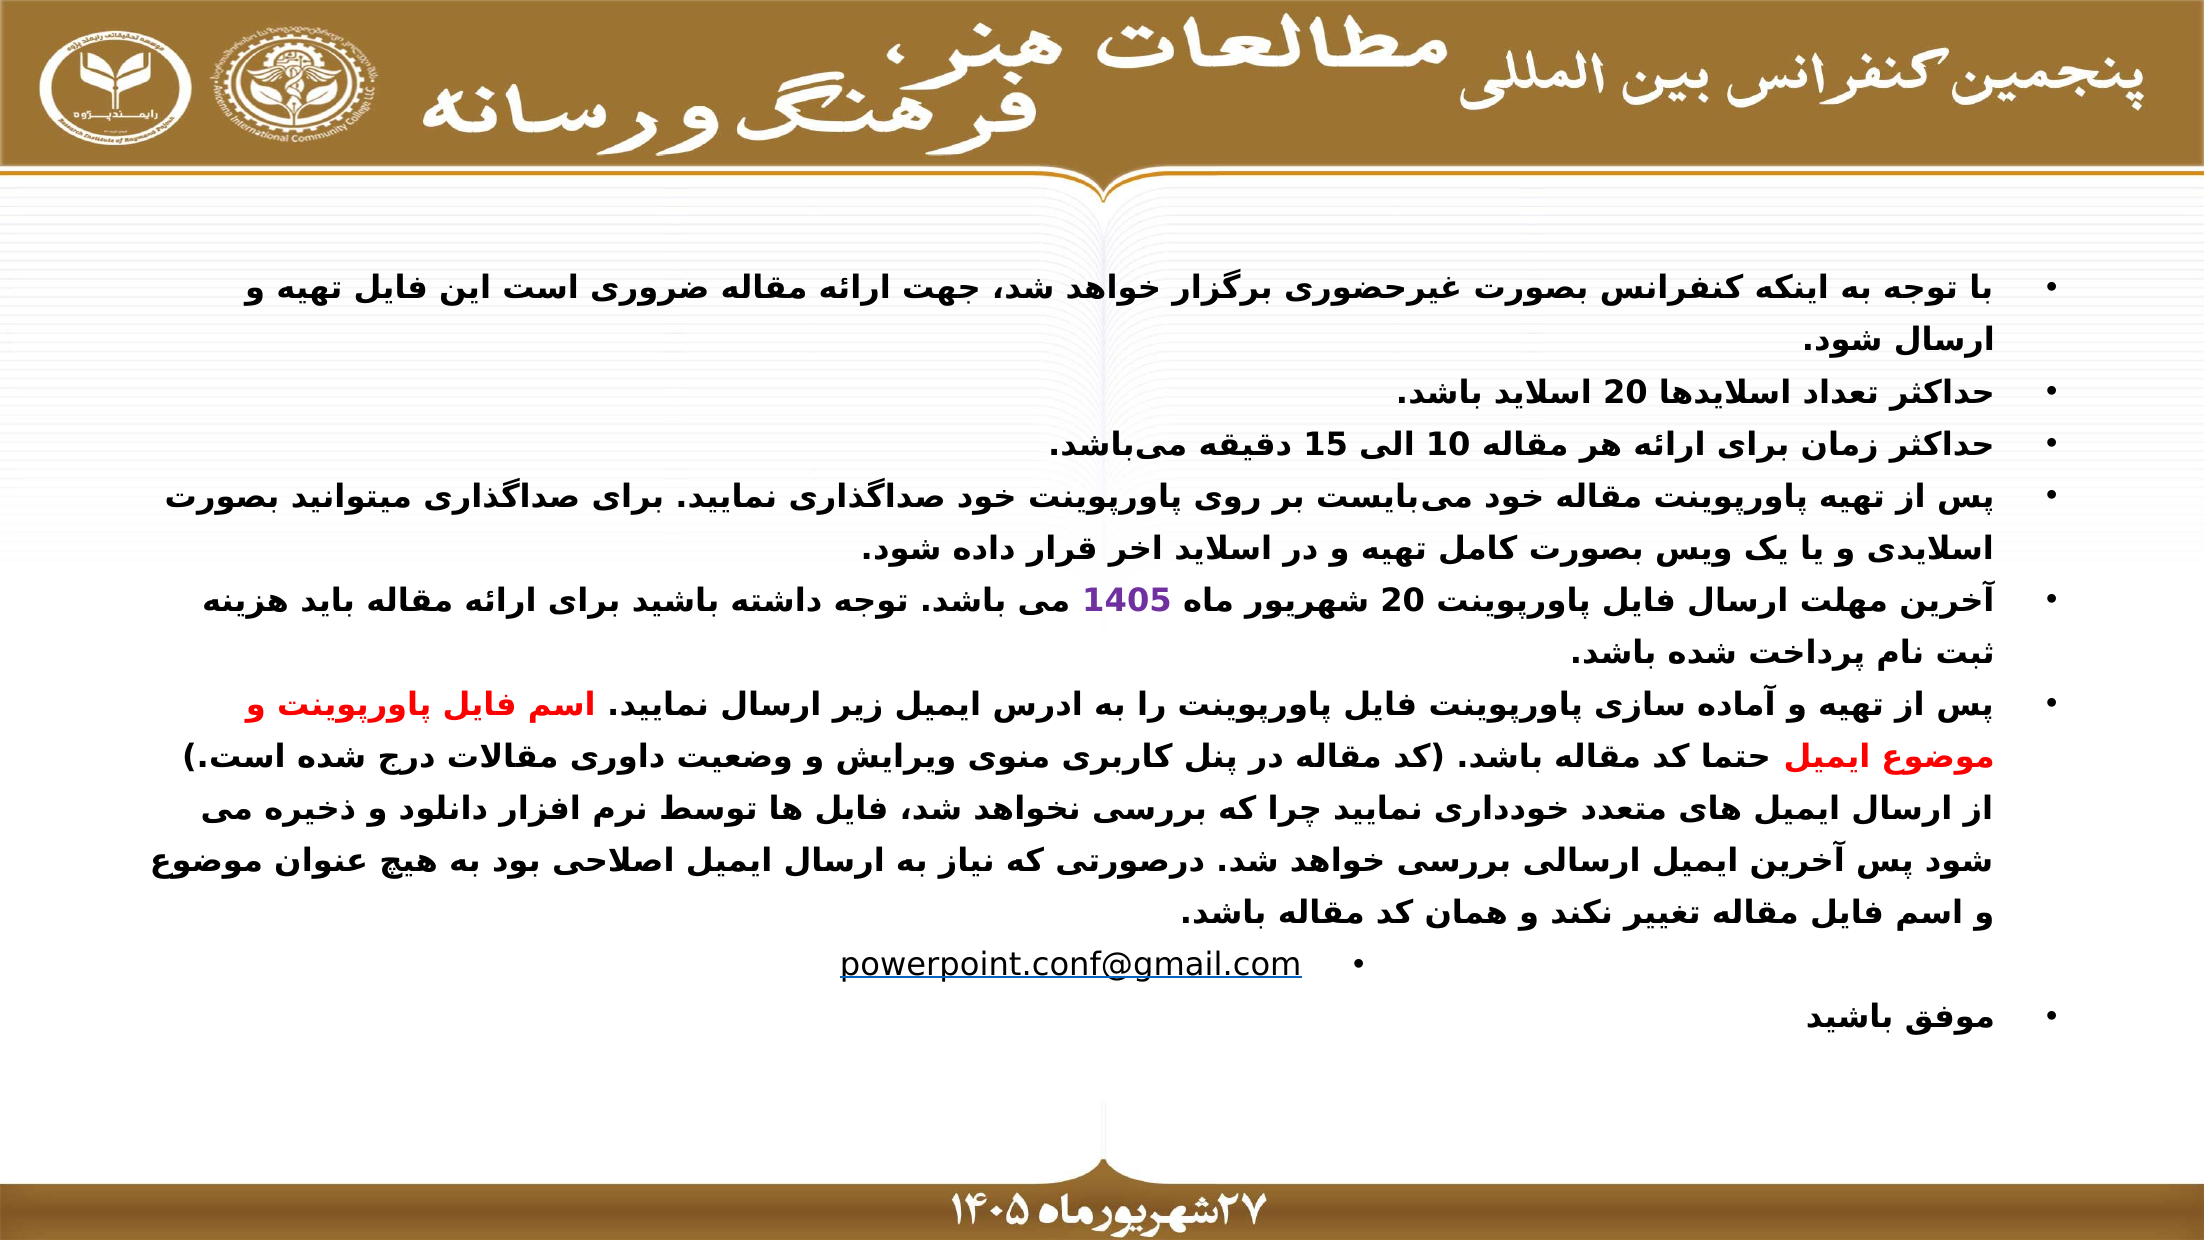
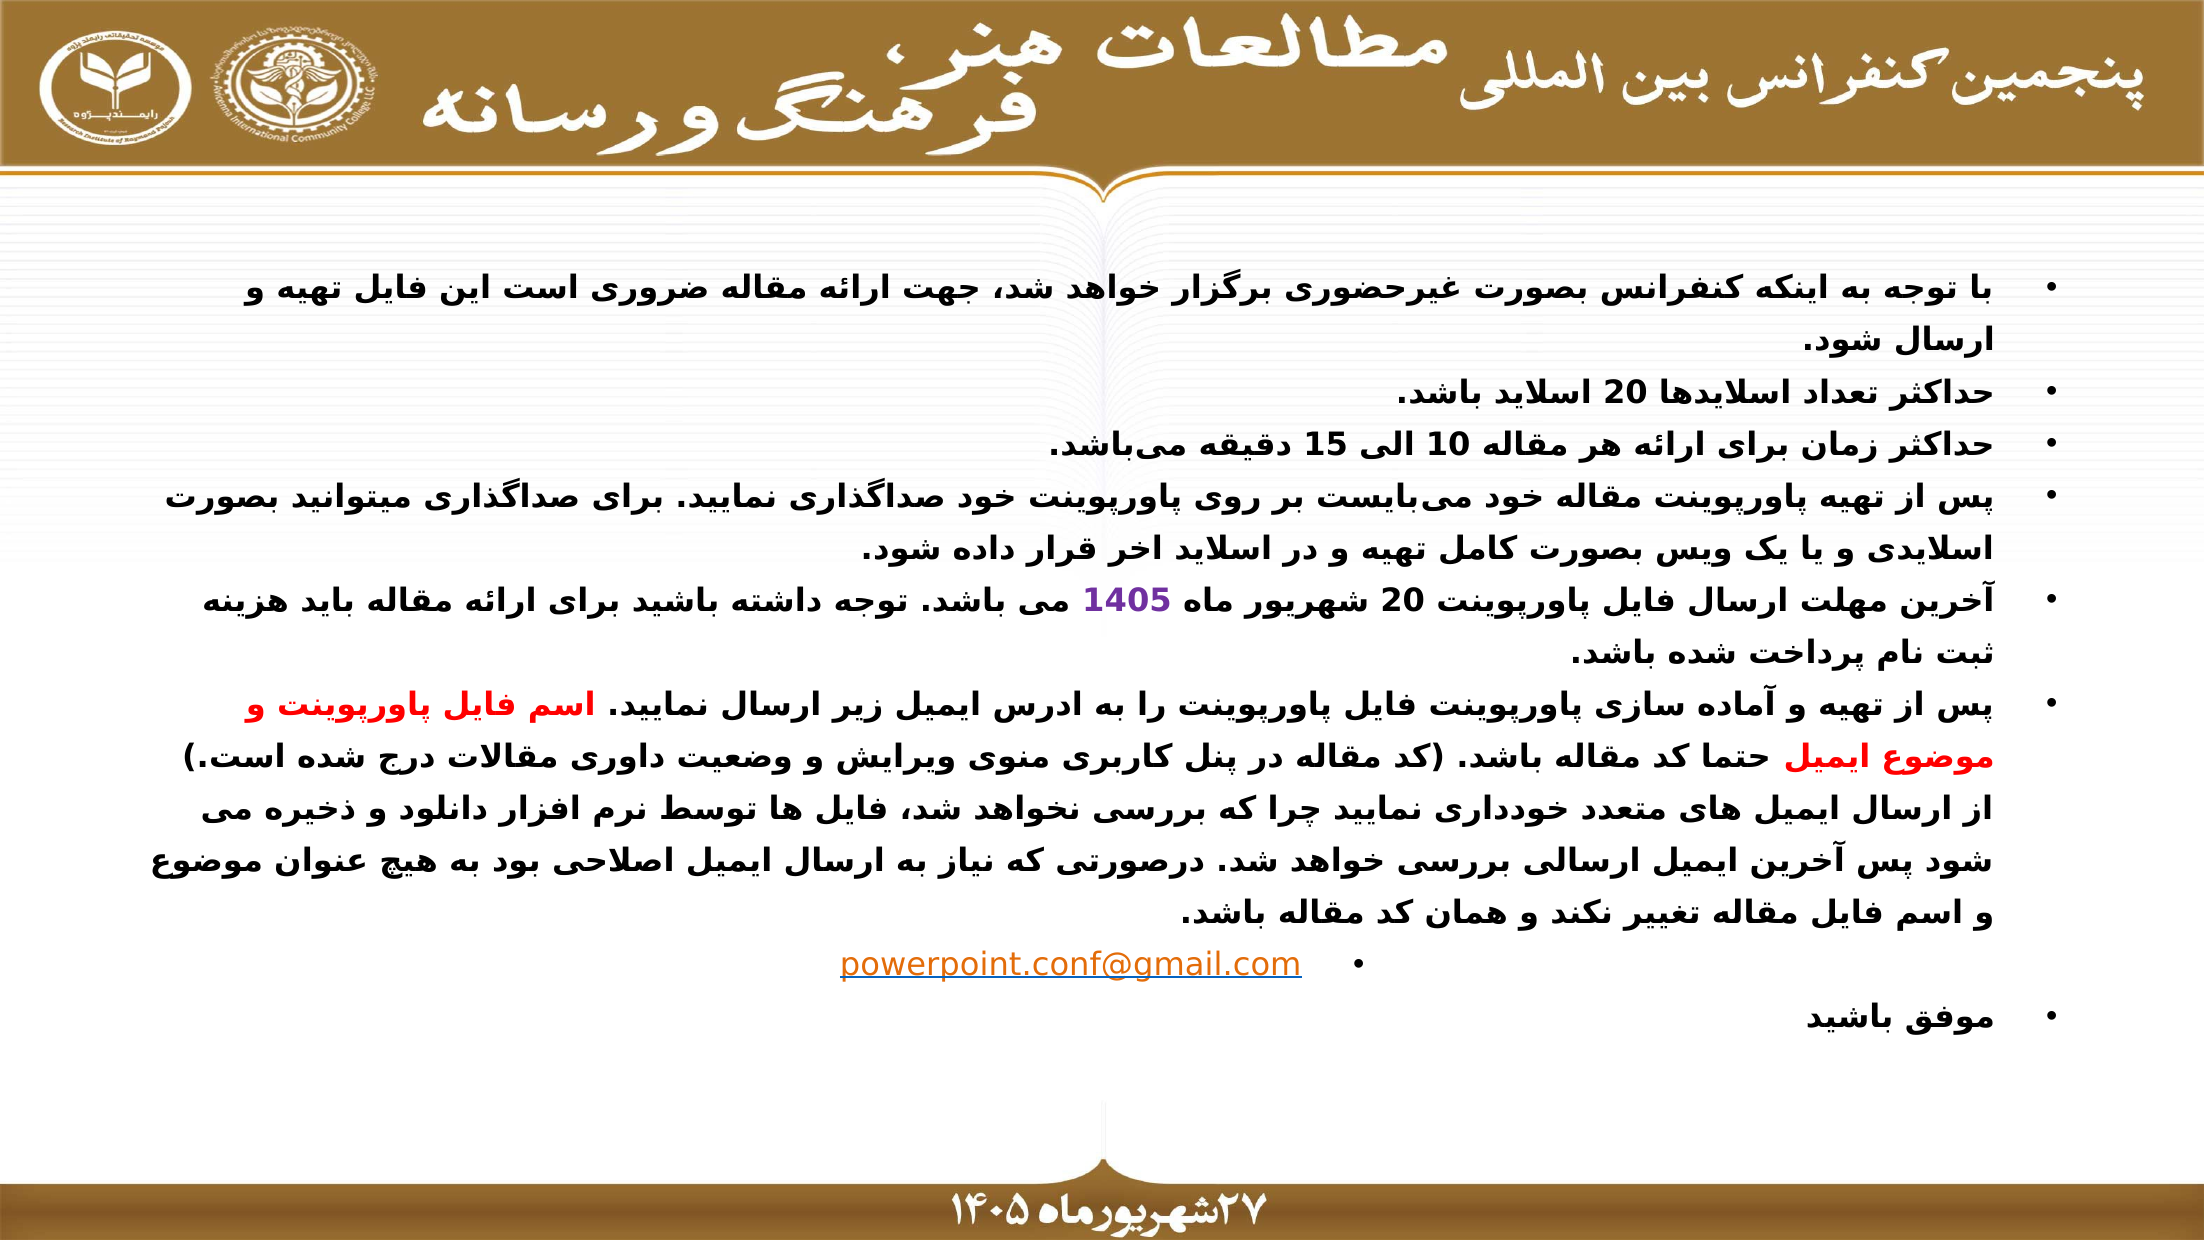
powerpoint.conf@gmail.com colour: black -> orange
